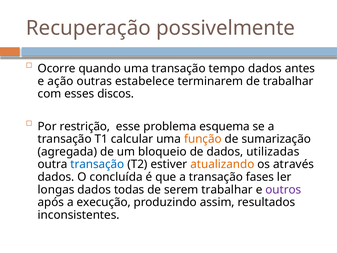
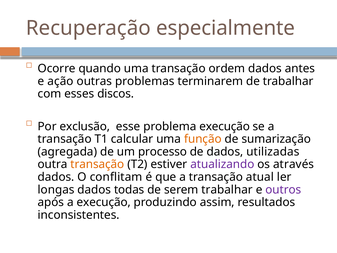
possivelmente: possivelmente -> especialmente
tempo: tempo -> ordem
estabelece: estabelece -> problemas
restrição: restrição -> exclusão
problema esquema: esquema -> execução
bloqueio: bloqueio -> processo
transação at (97, 164) colour: blue -> orange
atualizando colour: orange -> purple
concluída: concluída -> conflitam
fases: fases -> atual
